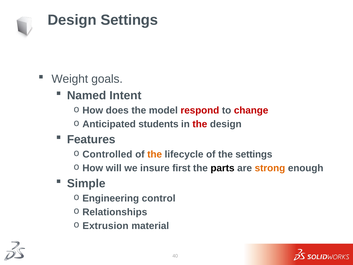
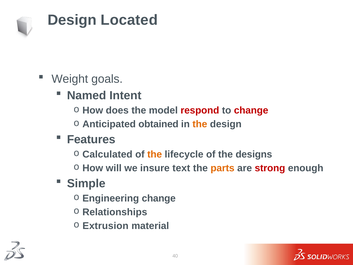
Design Settings: Settings -> Located
students: students -> obtained
the at (200, 124) colour: red -> orange
Controlled: Controlled -> Calculated
the settings: settings -> designs
first: first -> text
parts colour: black -> orange
strong colour: orange -> red
Engineering control: control -> change
